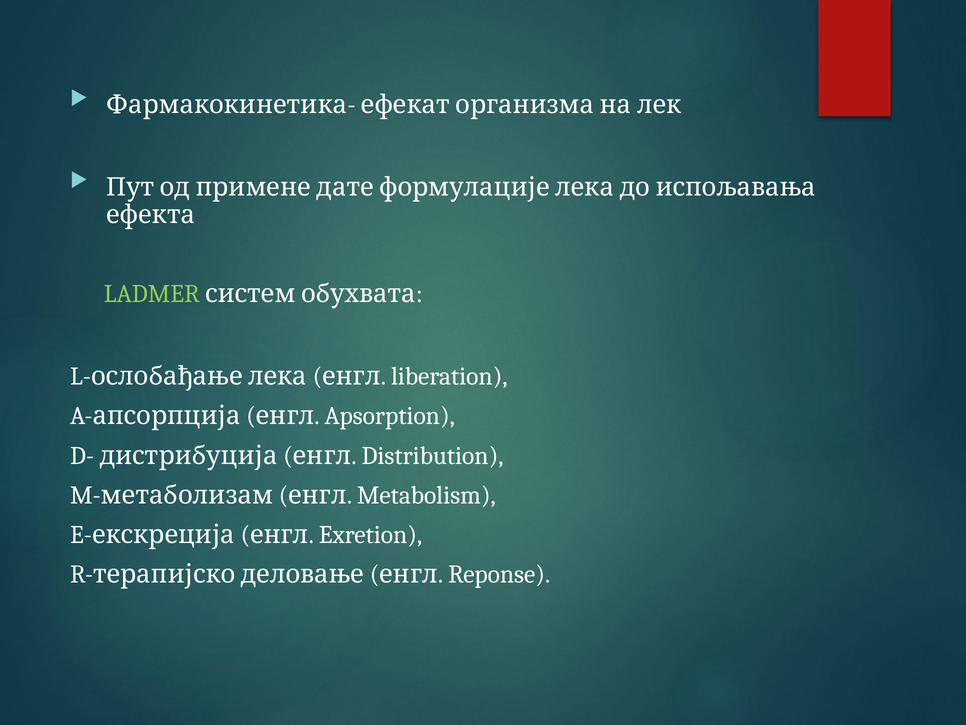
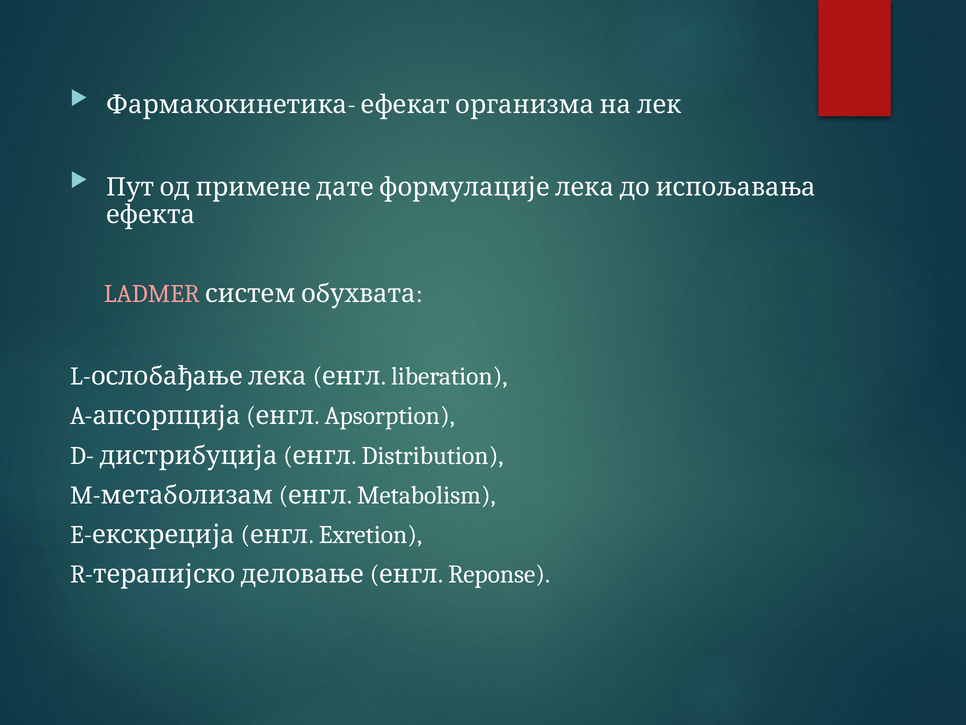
LADMER colour: light green -> pink
